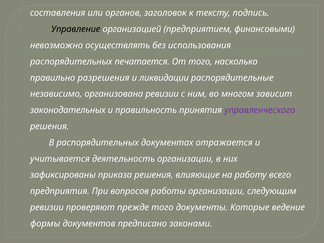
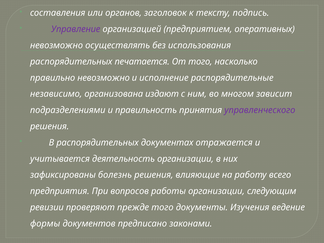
Управление colour: black -> purple
финансовыми: финансовыми -> оперативных
правильно разрешения: разрешения -> невозможно
ликвидации: ликвидации -> исполнение
организована ревизии: ревизии -> издают
законодательных: законодательных -> подразделениями
приказа: приказа -> болезнь
Которые: Которые -> Изучения
